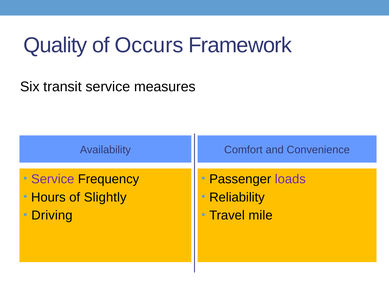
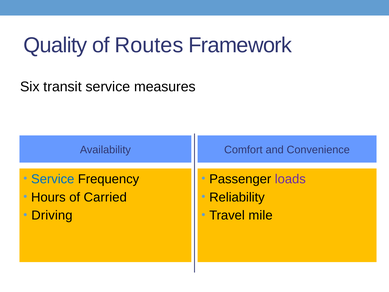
Occurs: Occurs -> Routes
Service at (53, 179) colour: purple -> blue
Slightly: Slightly -> Carried
